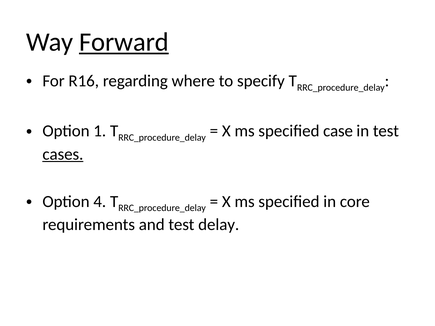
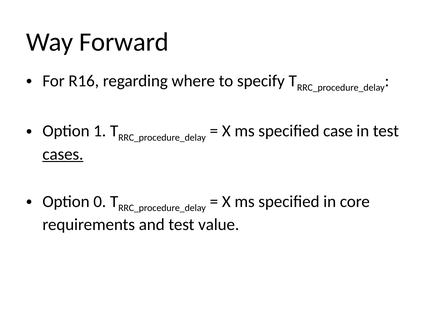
Forward underline: present -> none
4: 4 -> 0
delay: delay -> value
